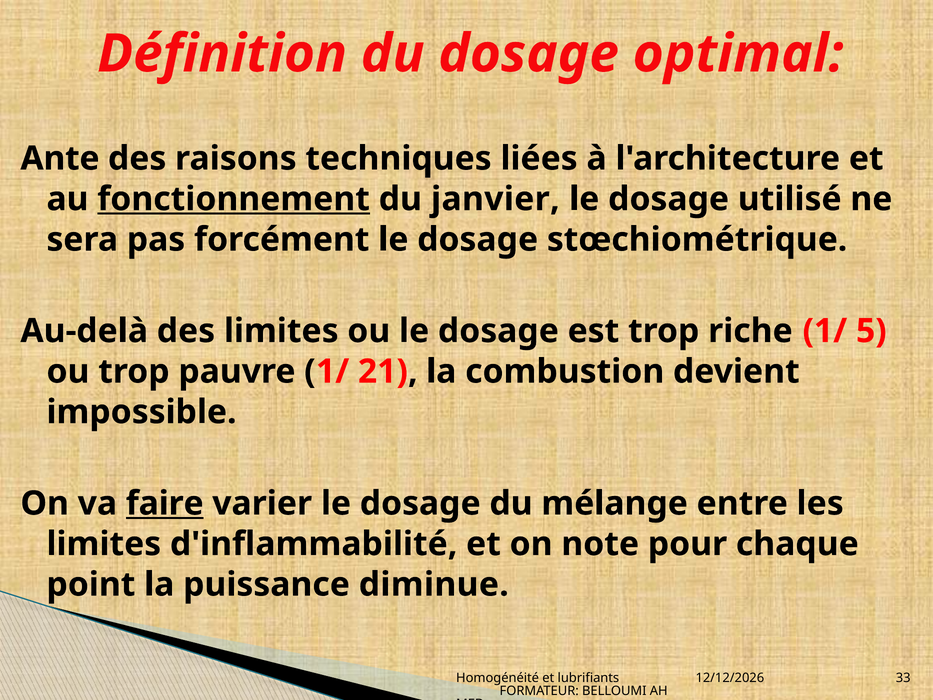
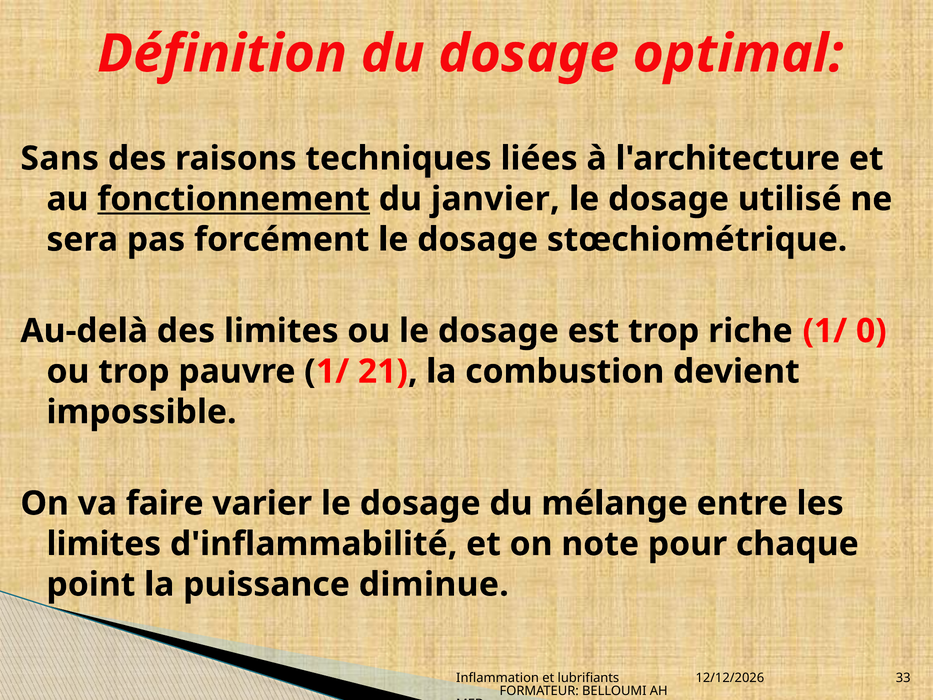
Ante: Ante -> Sans
5: 5 -> 0
faire underline: present -> none
Homogénéité: Homogénéité -> Inflammation
